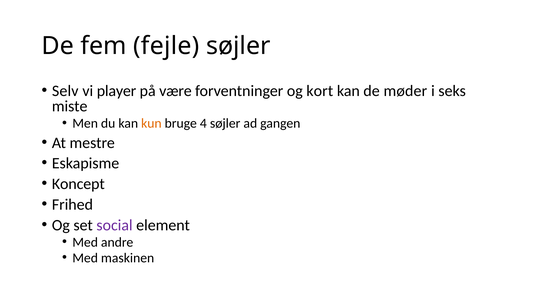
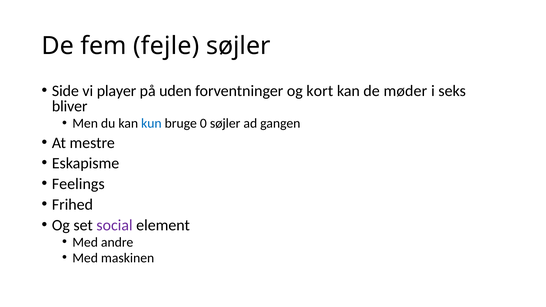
Selv: Selv -> Side
være: være -> uden
miste: miste -> bliver
kun colour: orange -> blue
4: 4 -> 0
Koncept: Koncept -> Feelings
